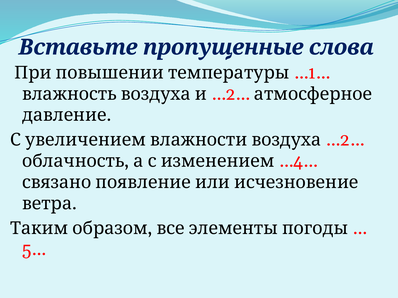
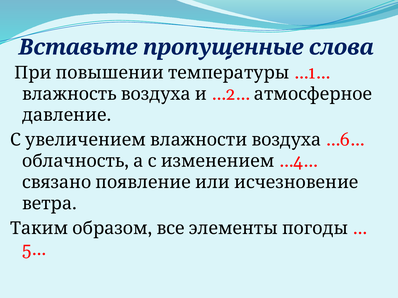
…2…: …2… -> …6…
